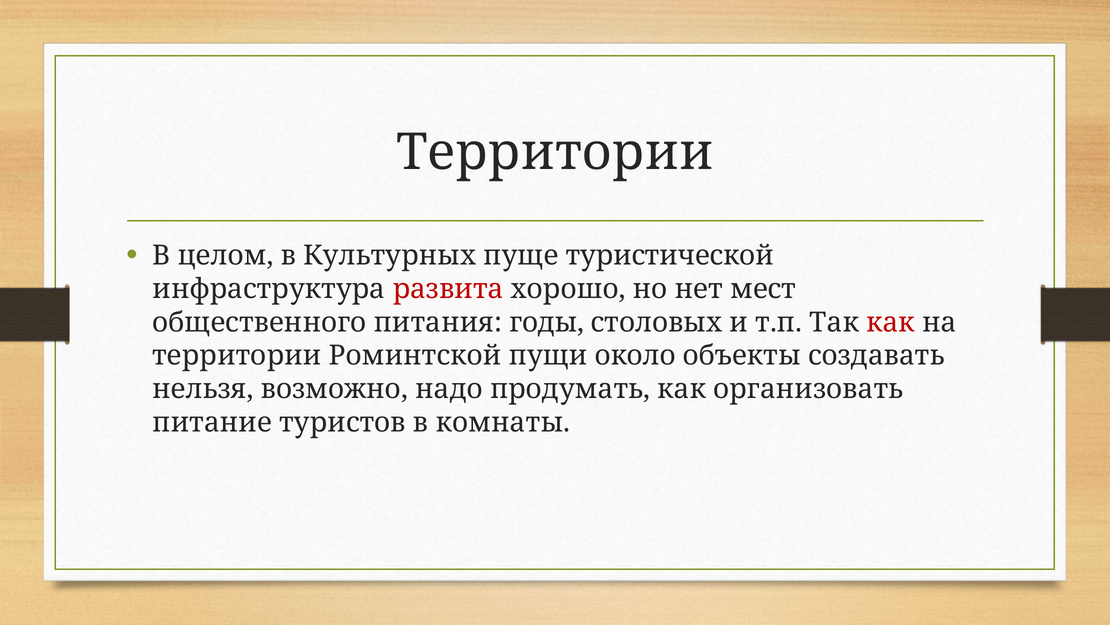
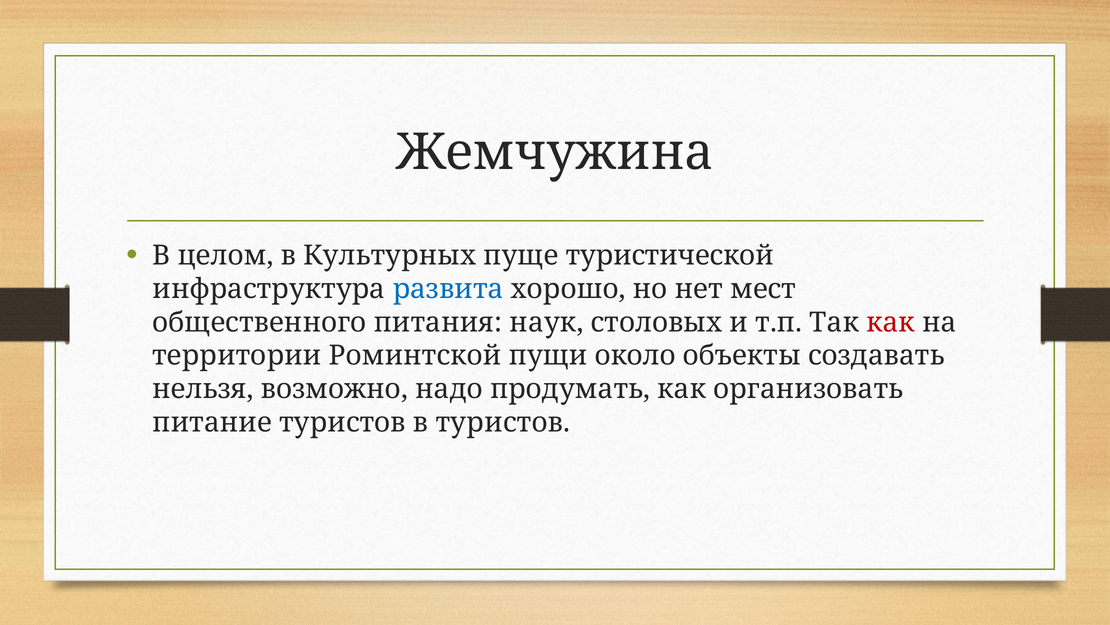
Территории at (555, 152): Территории -> Жемчужина
развита colour: red -> blue
годы: годы -> наук
в комнаты: комнаты -> туристов
